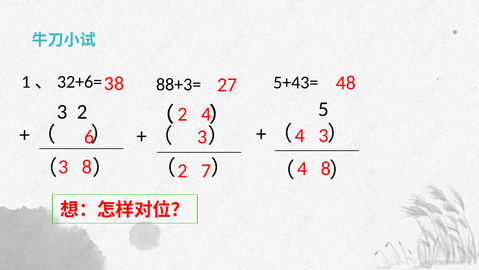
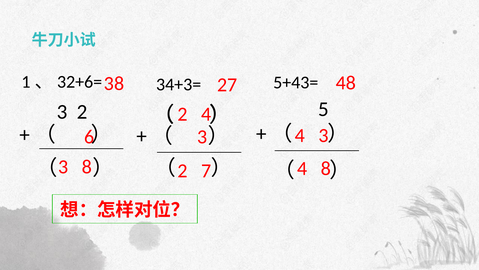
88+3=: 88+3= -> 34+3=
